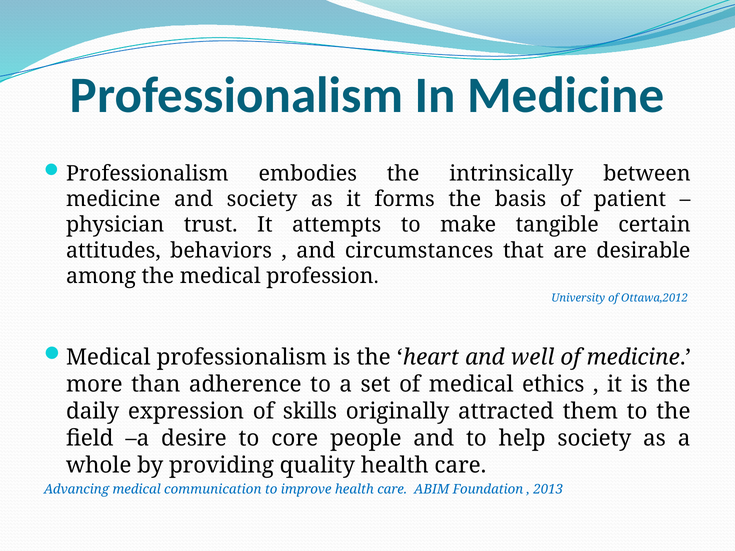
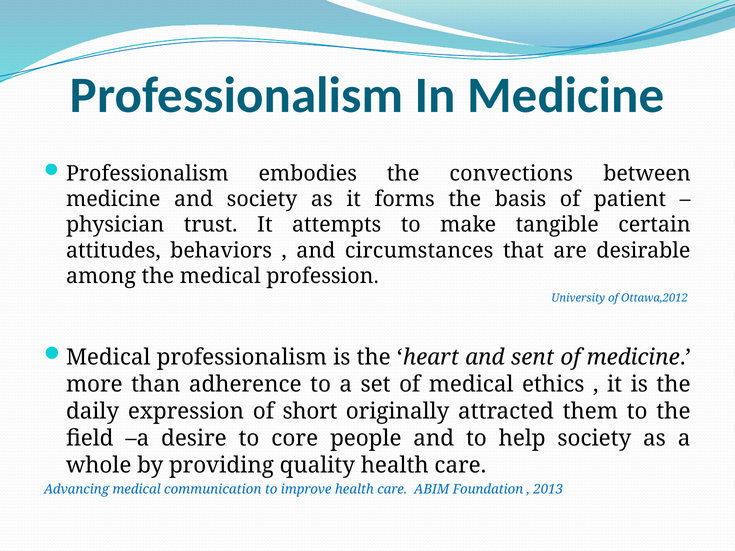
intrinsically: intrinsically -> convections
well: well -> sent
skills: skills -> short
